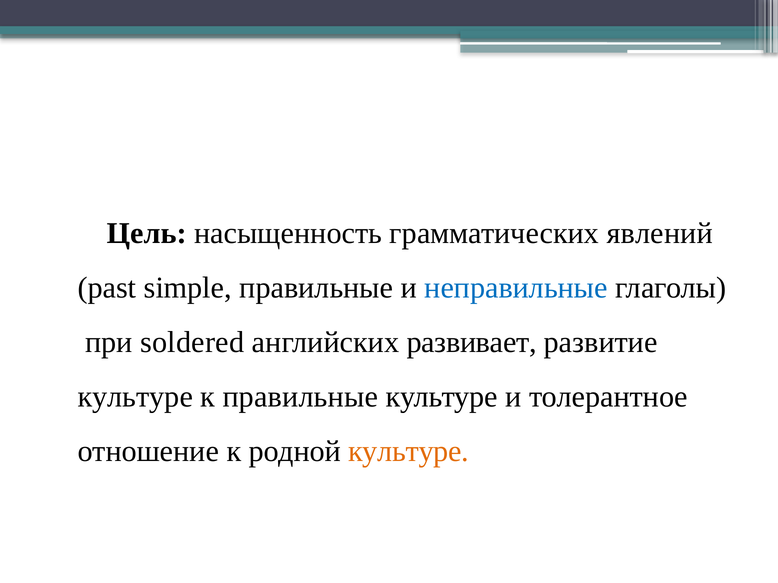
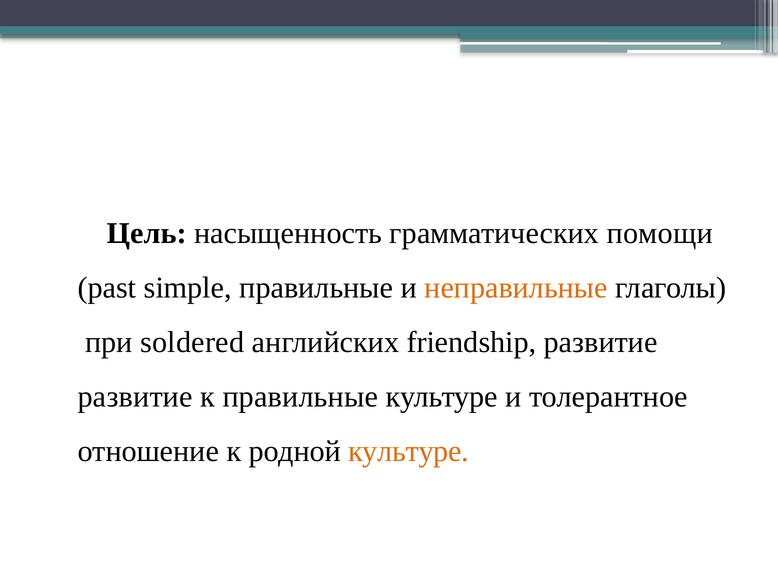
явлений: явлений -> помощи
неправильные colour: blue -> orange
развивает: развивает -> friendship
культуре at (135, 397): культуре -> развитие
